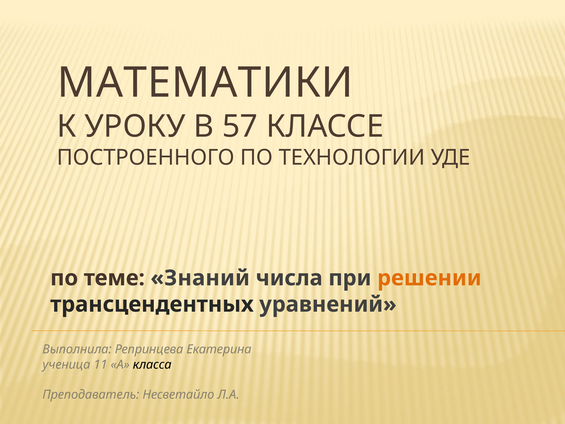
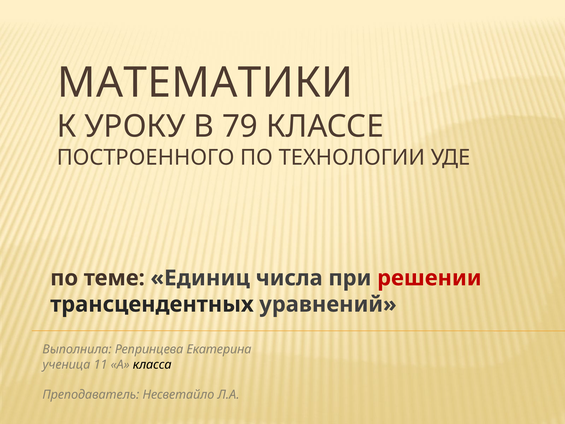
57: 57 -> 79
Знаний: Знаний -> Единиц
решении colour: orange -> red
